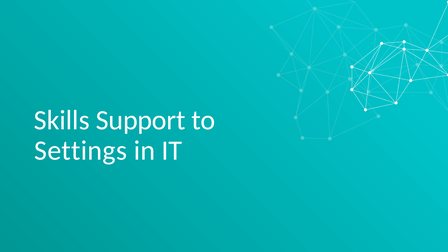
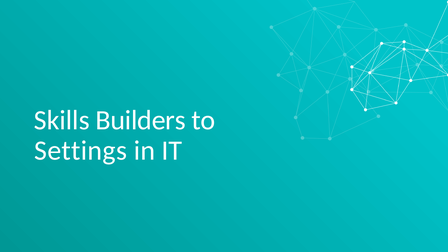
Support: Support -> Builders
